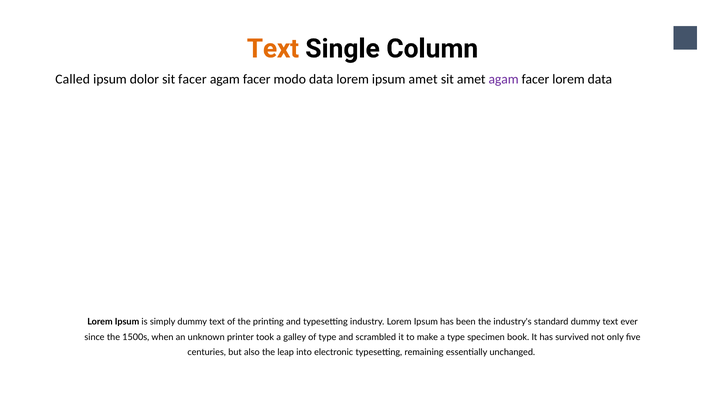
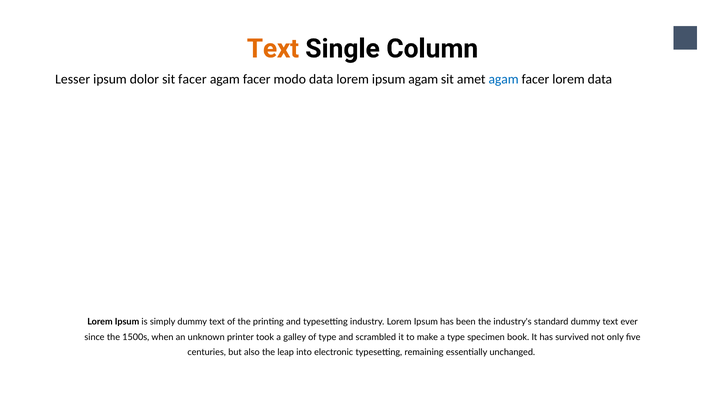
Called: Called -> Lesser
ipsum amet: amet -> agam
agam at (504, 79) colour: purple -> blue
